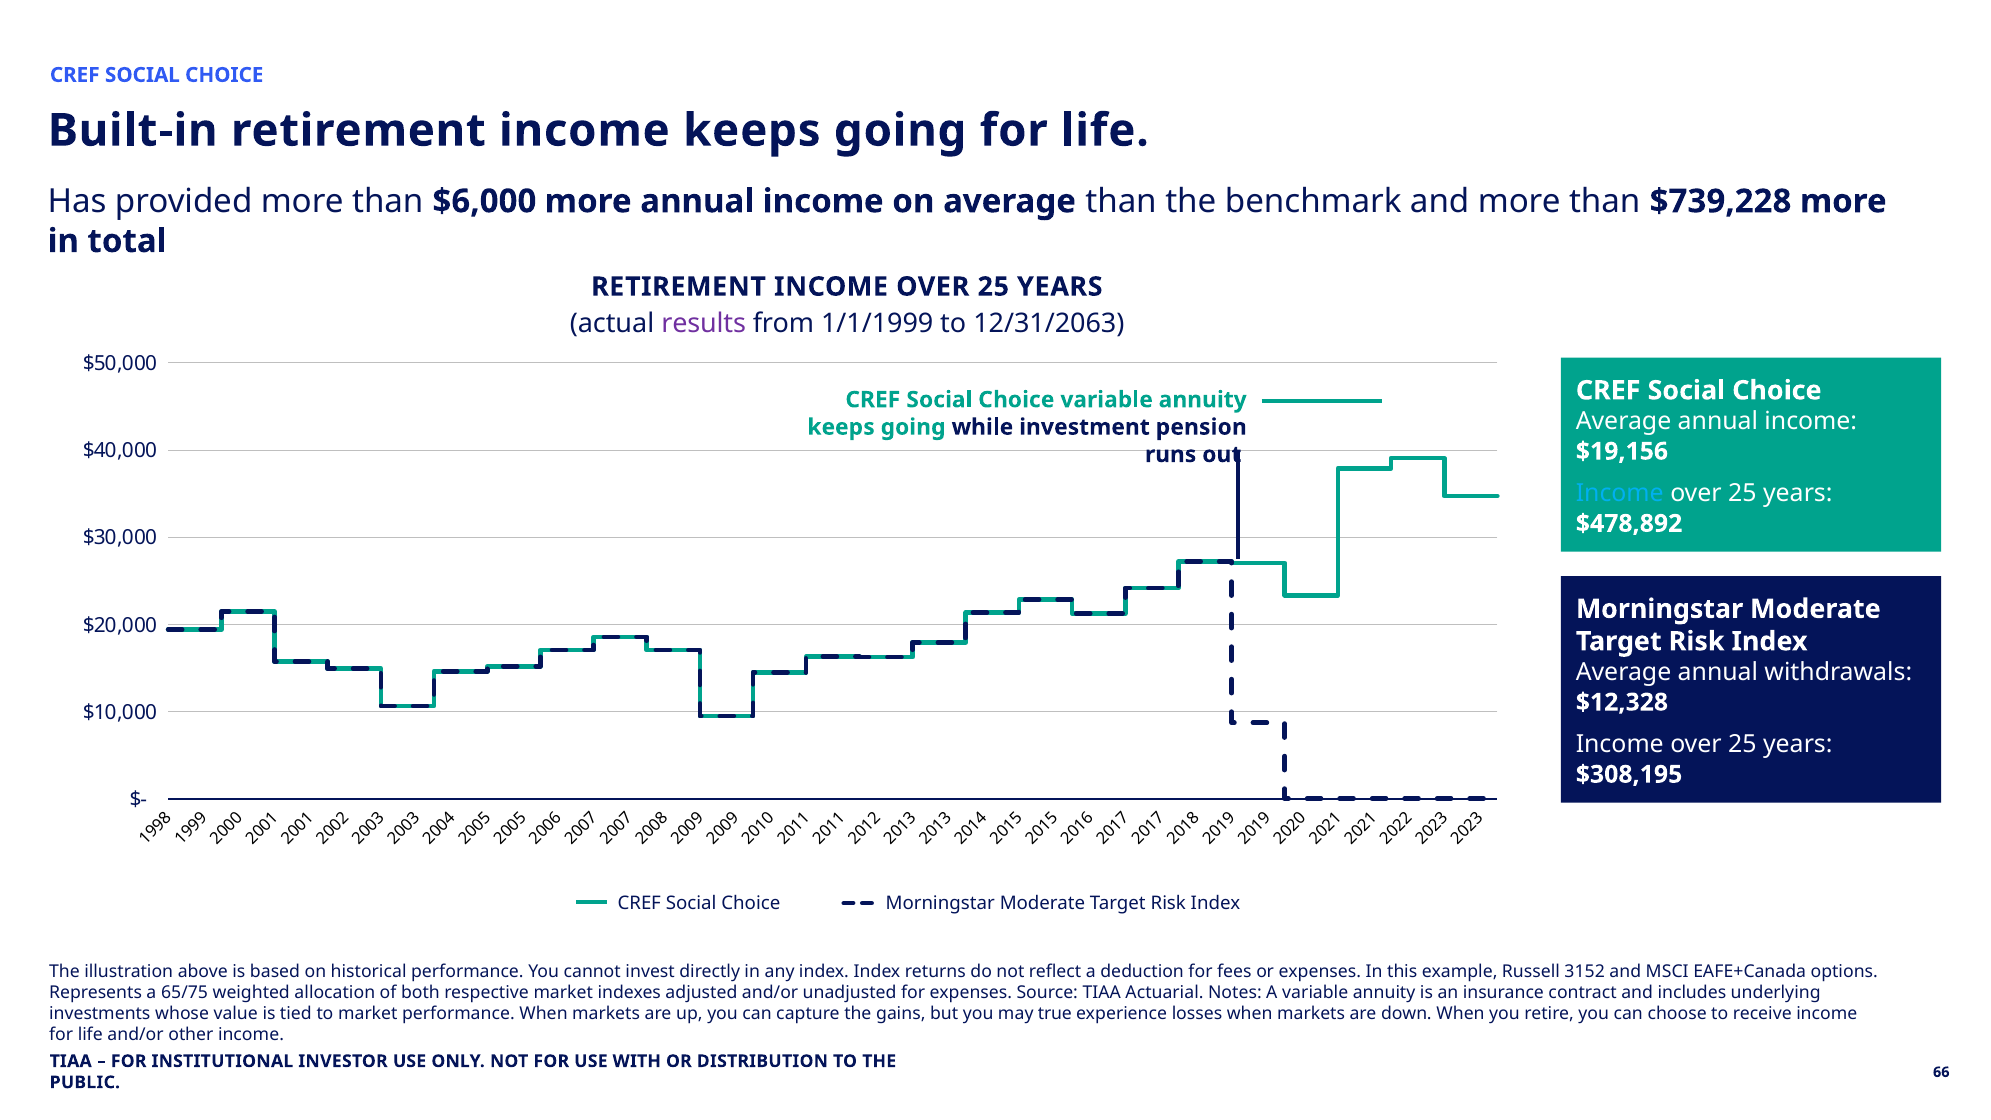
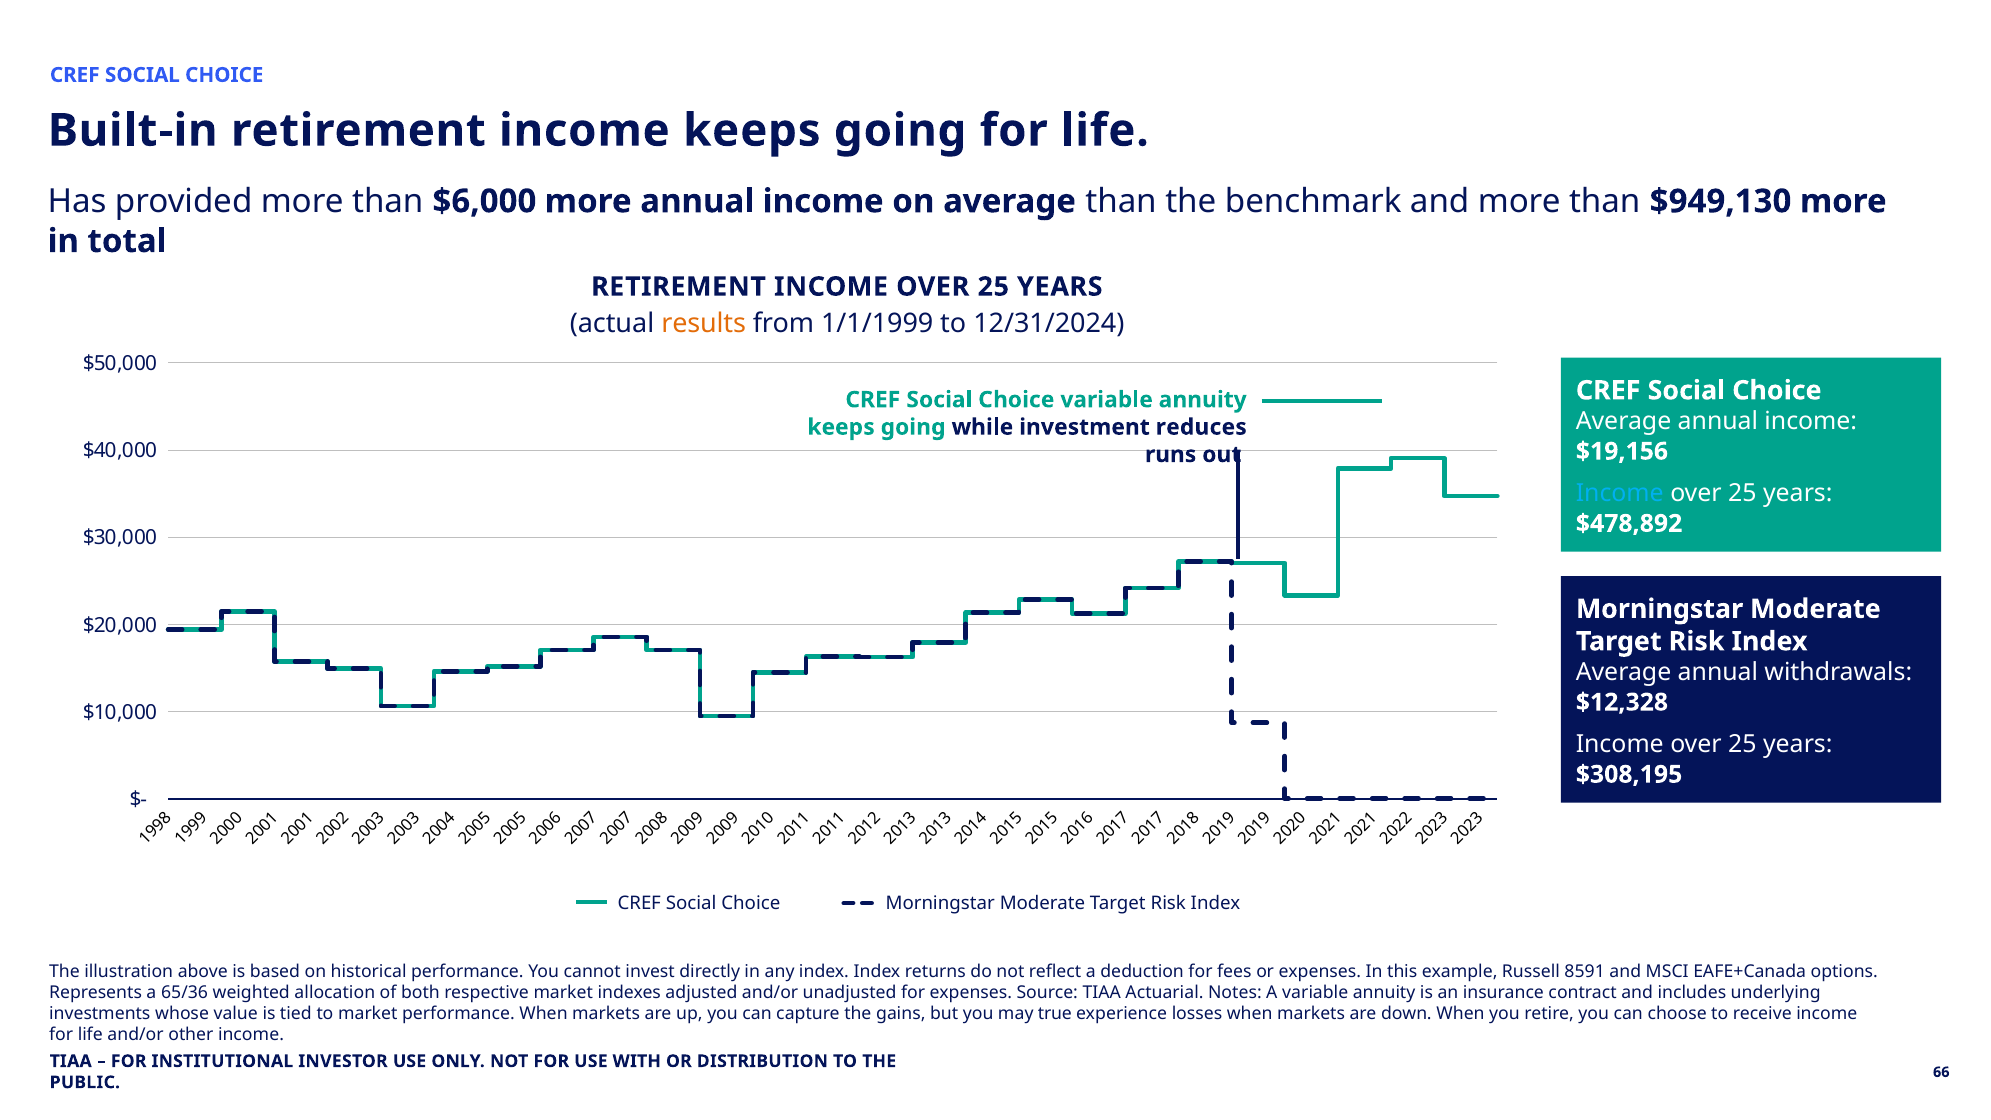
$739,228: $739,228 -> $949,130
results colour: purple -> orange
12/31/2063: 12/31/2063 -> 12/31/2024
pension: pension -> reduces
3152: 3152 -> 8591
65/75: 65/75 -> 65/36
